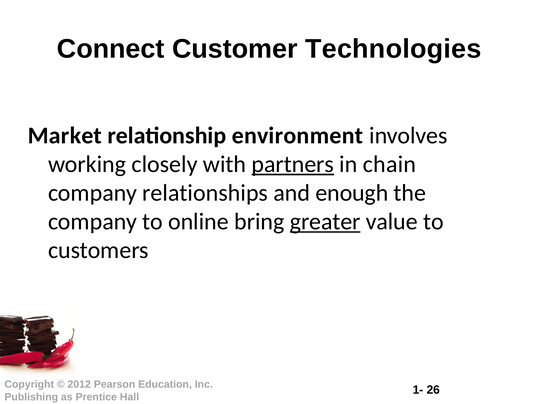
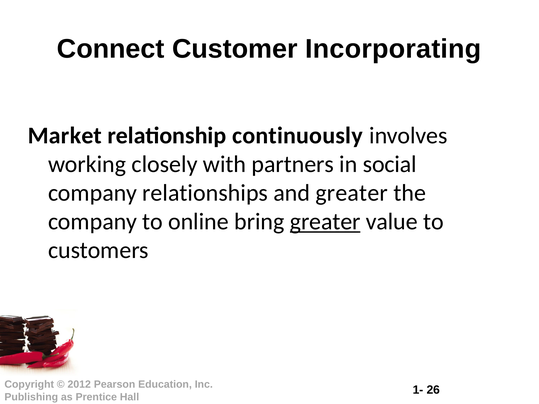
Technologies: Technologies -> Incorporating
environment: environment -> continuously
partners underline: present -> none
chain: chain -> social
and enough: enough -> greater
